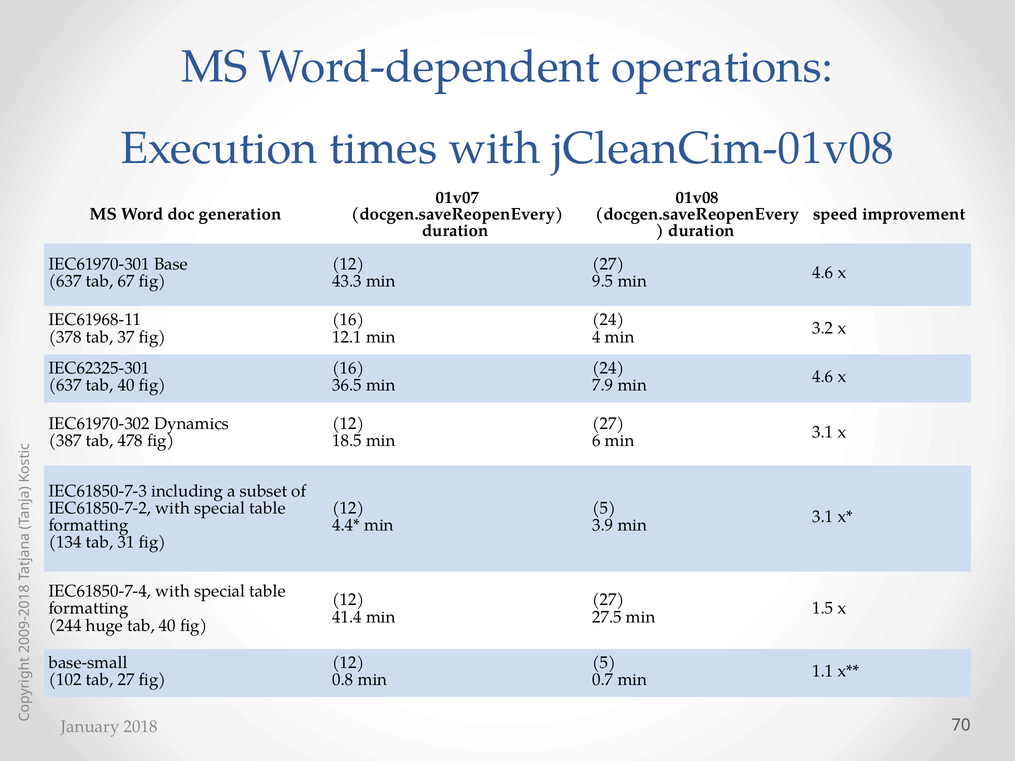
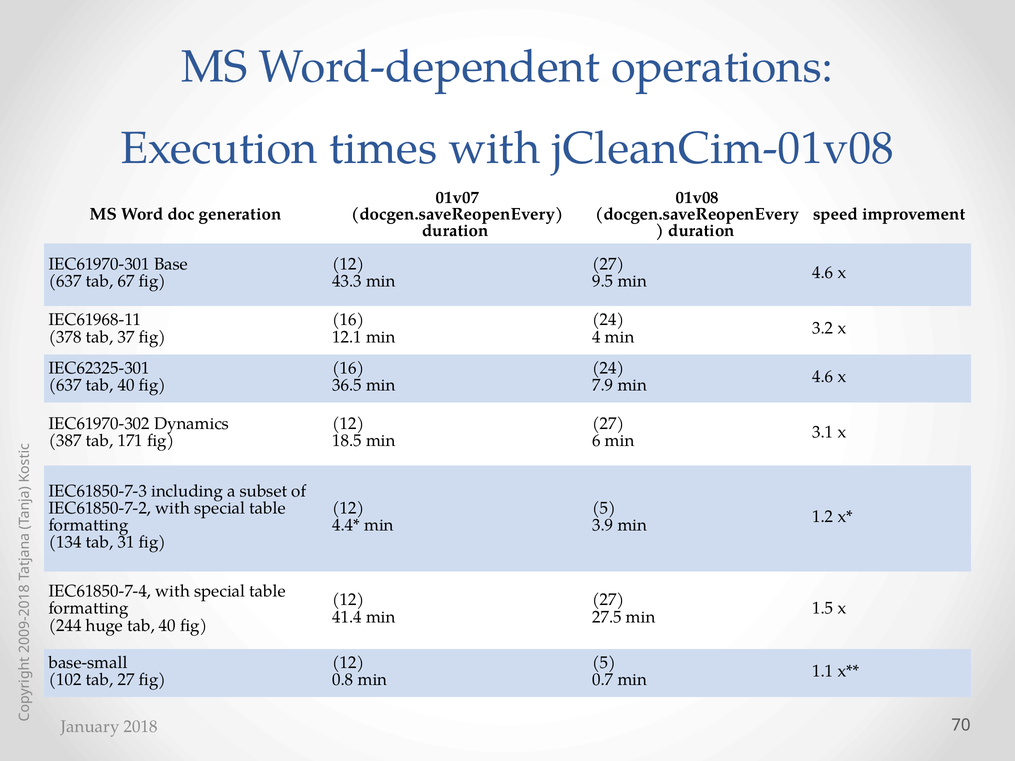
478: 478 -> 171
3.1 at (823, 517): 3.1 -> 1.2
